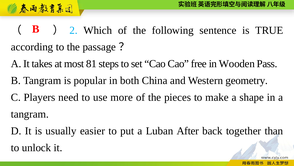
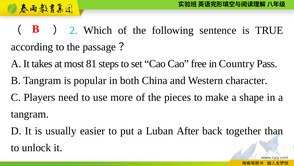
Wooden: Wooden -> Country
geometry: geometry -> character
